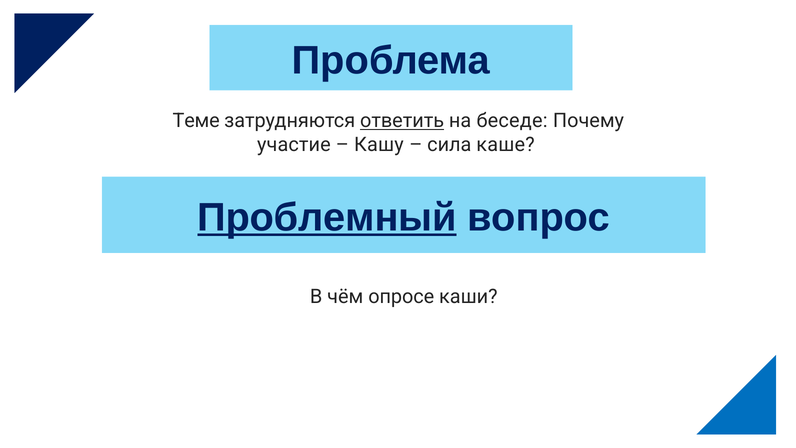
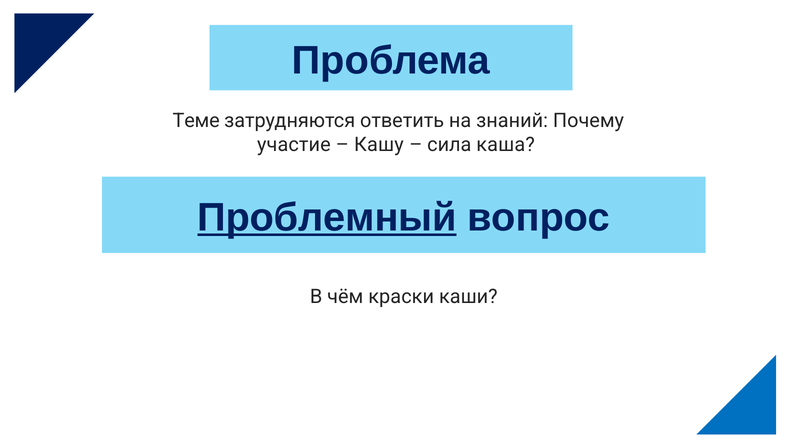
ответить underline: present -> none
беседе: беседе -> знаний
каше: каше -> каша
опросе: опросе -> краски
